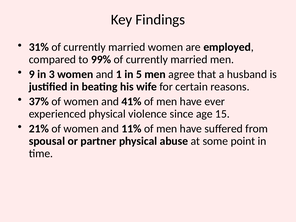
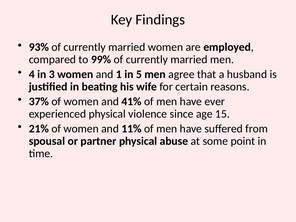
31%: 31% -> 93%
9: 9 -> 4
